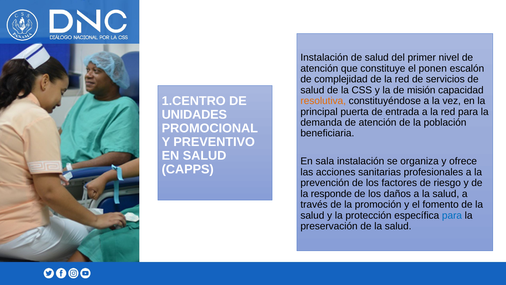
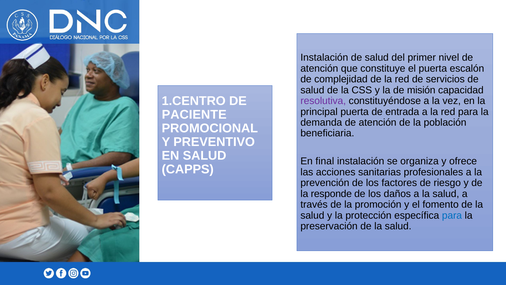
el ponen: ponen -> puerta
resolutiva colour: orange -> purple
UNIDADES: UNIDADES -> PACIENTE
sala: sala -> final
